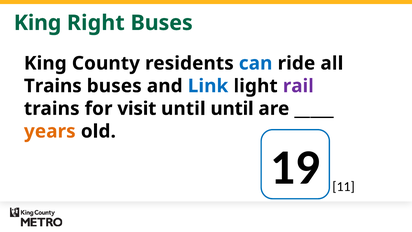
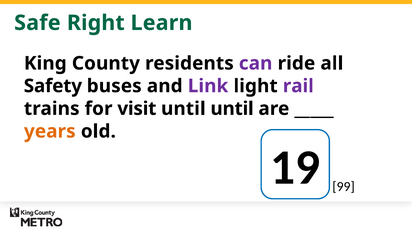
King at (38, 23): King -> Safe
Right Buses: Buses -> Learn
can colour: blue -> purple
Trains at (53, 86): Trains -> Safety
Link colour: blue -> purple
11: 11 -> 99
